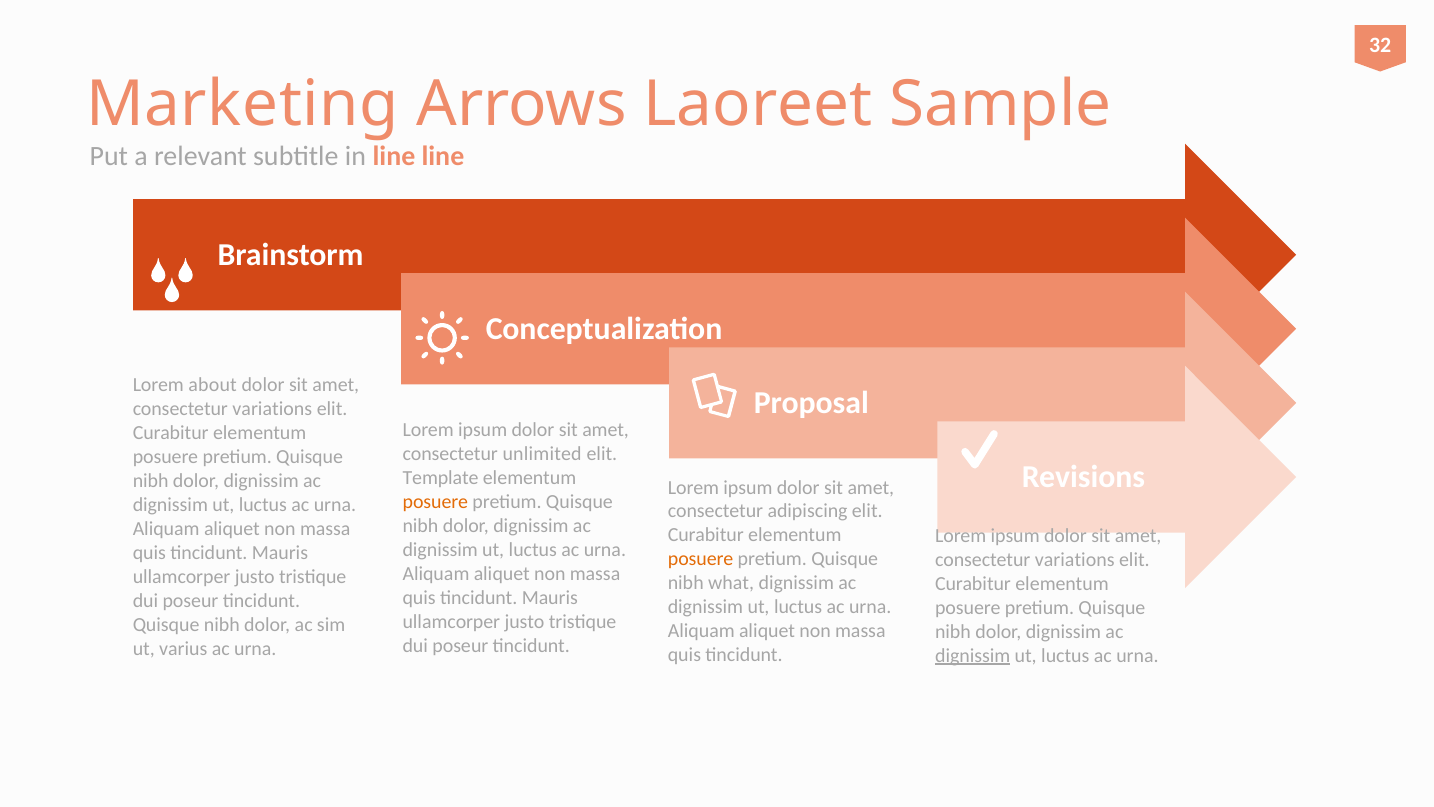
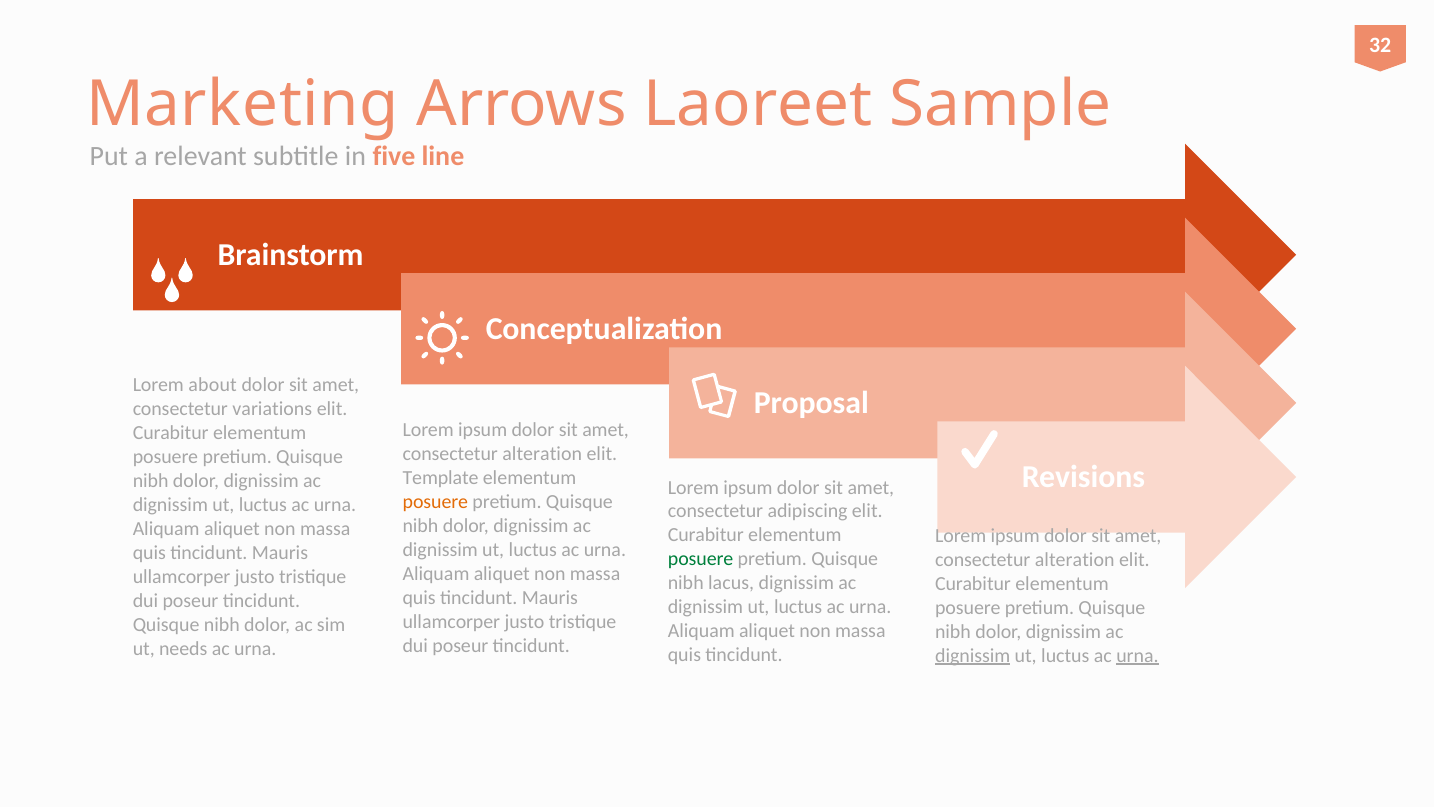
in line: line -> five
unlimited at (542, 454): unlimited -> alteration
posuere at (701, 559) colour: orange -> green
variations at (1075, 559): variations -> alteration
what: what -> lacus
varius: varius -> needs
urna at (1137, 655) underline: none -> present
